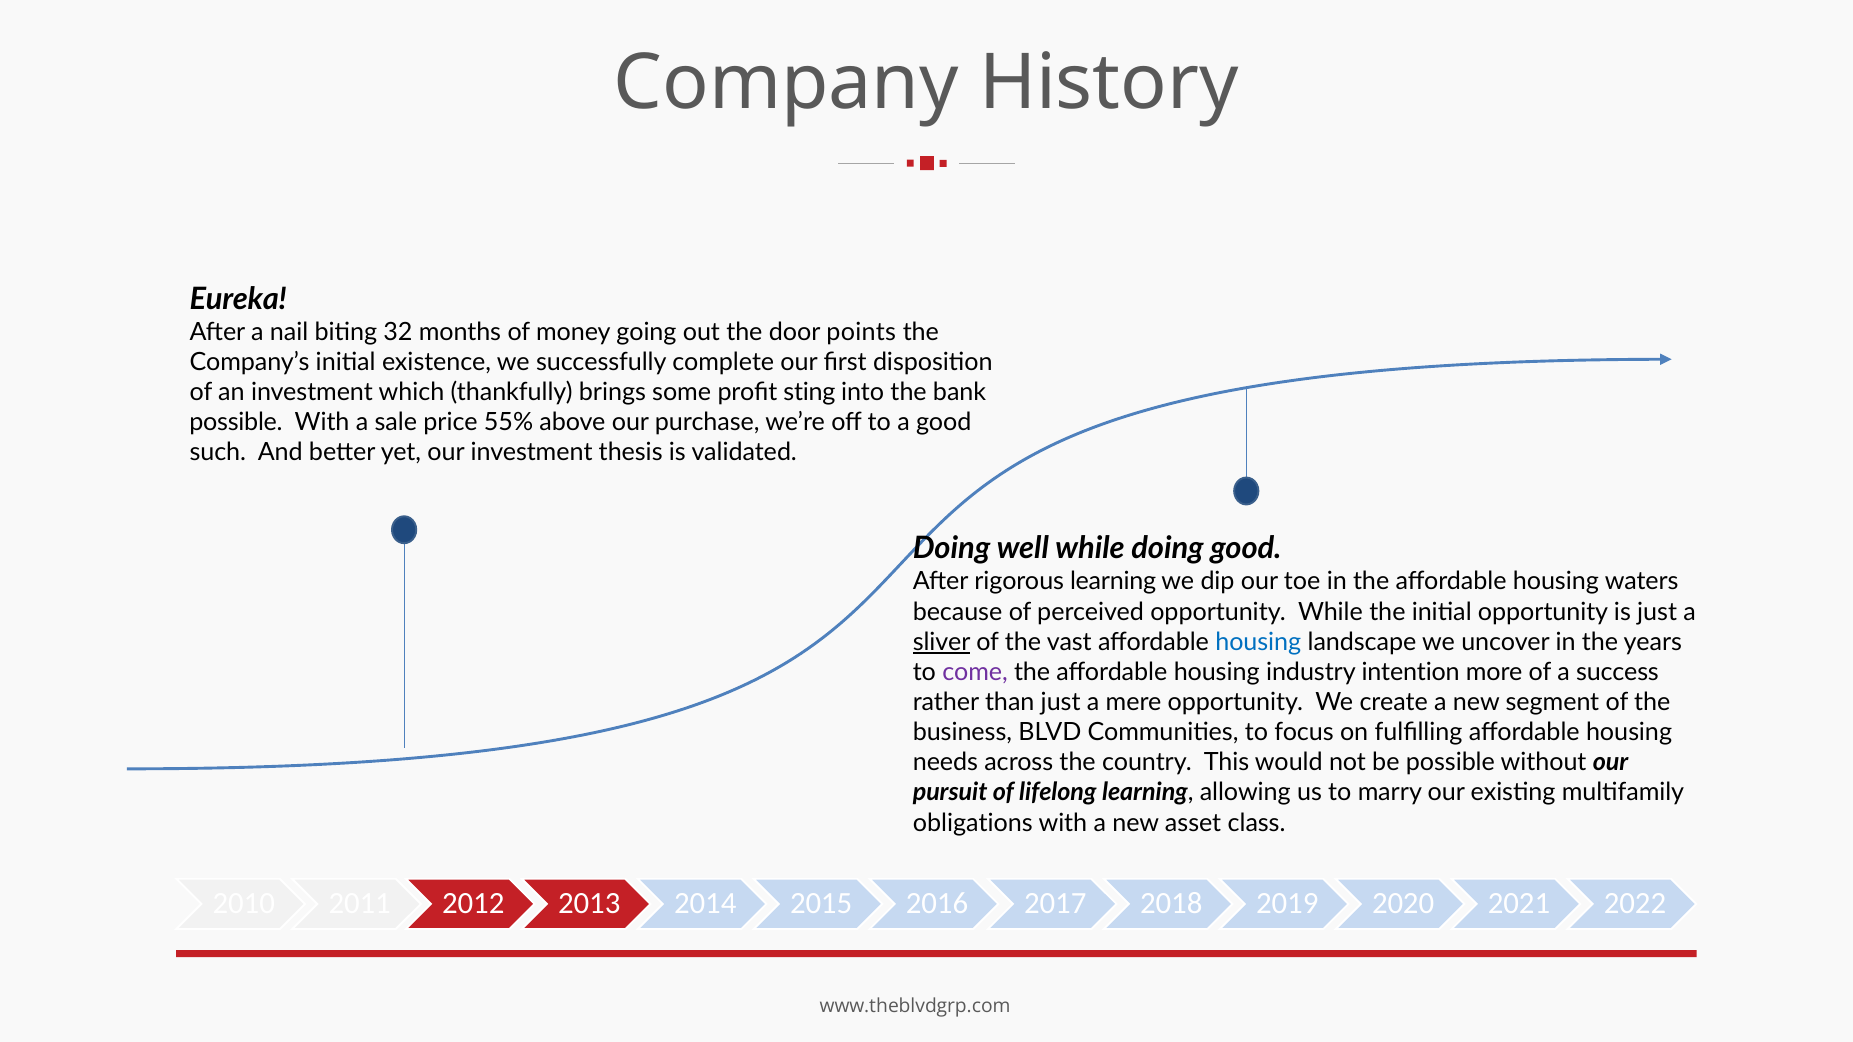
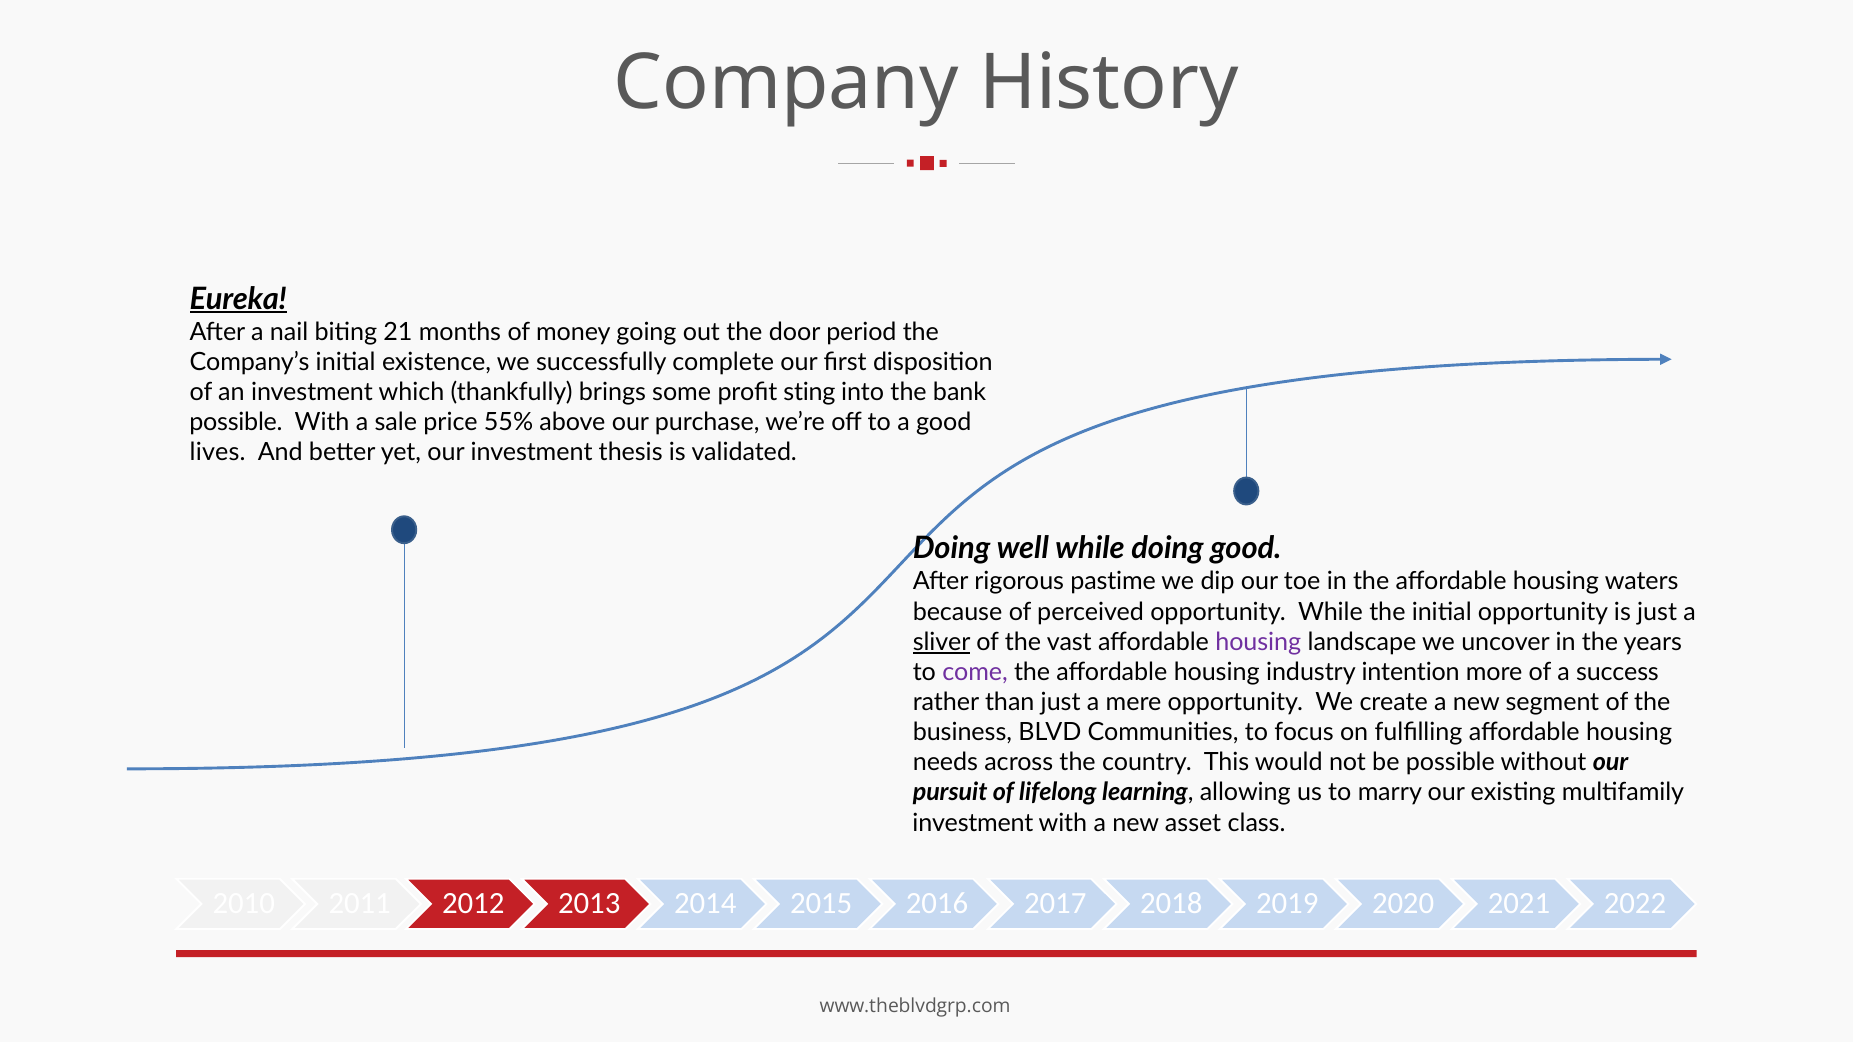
Eureka underline: none -> present
32: 32 -> 21
points: points -> period
such: such -> lives
rigorous learning: learning -> pastime
housing at (1258, 642) colour: blue -> purple
obligations at (973, 823): obligations -> investment
